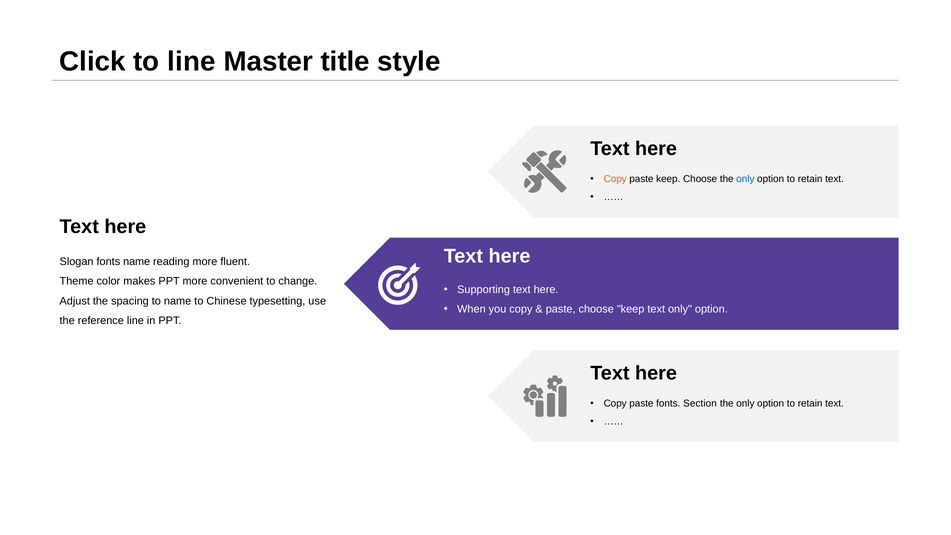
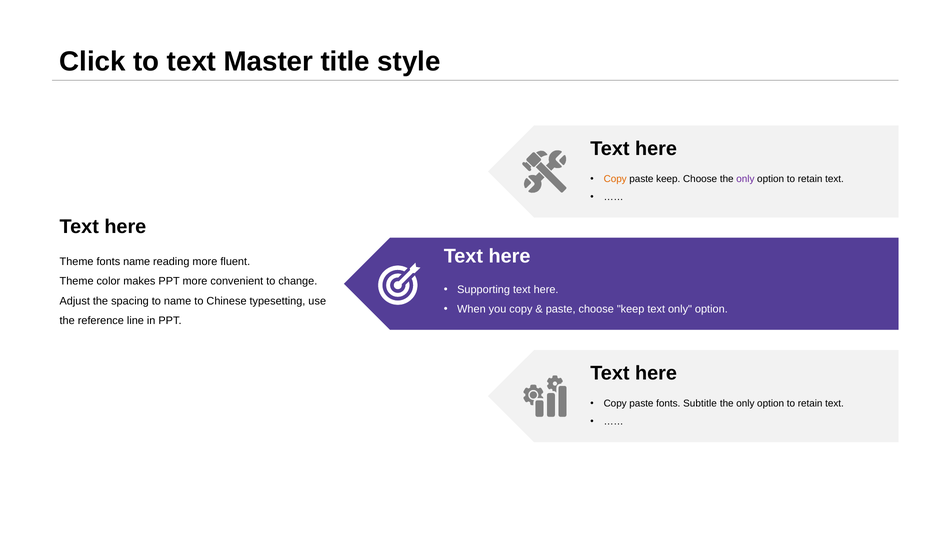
to line: line -> text
only at (745, 179) colour: blue -> purple
Slogan at (77, 262): Slogan -> Theme
Section: Section -> Subtitle
